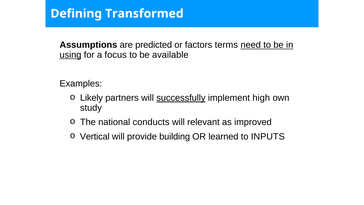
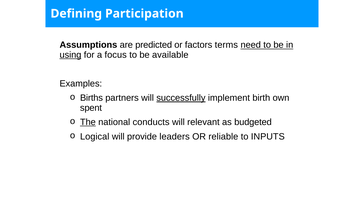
Transformed: Transformed -> Participation
Likely: Likely -> Births
high: high -> birth
study: study -> spent
The underline: none -> present
improved: improved -> budgeted
Vertical: Vertical -> Logical
building: building -> leaders
learned: learned -> reliable
